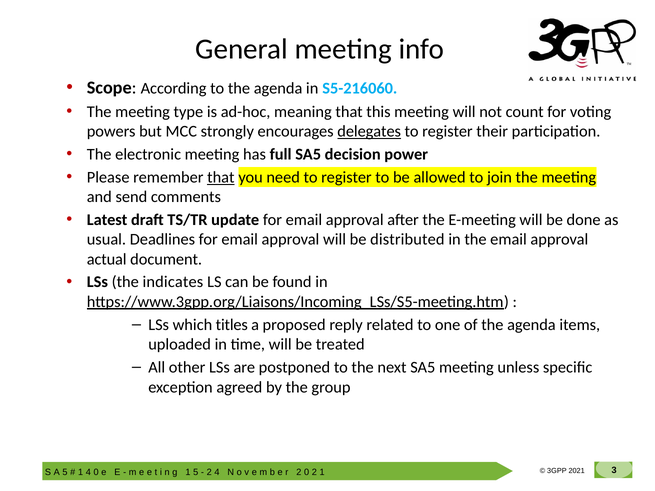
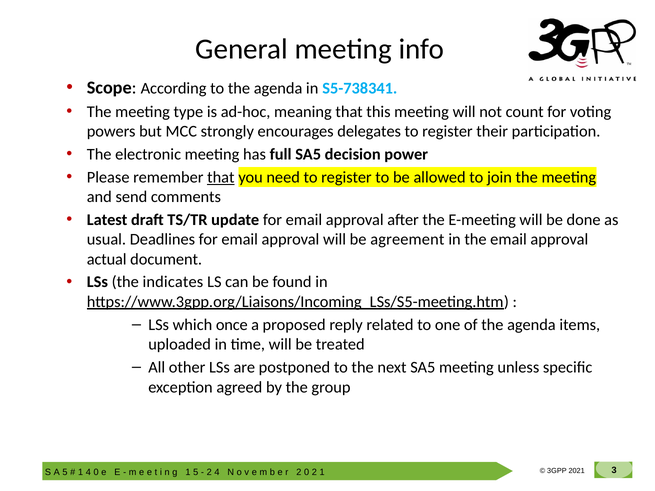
S5-216060: S5-216060 -> S5-738341
delegates underline: present -> none
distributed: distributed -> agreement
titles: titles -> once
